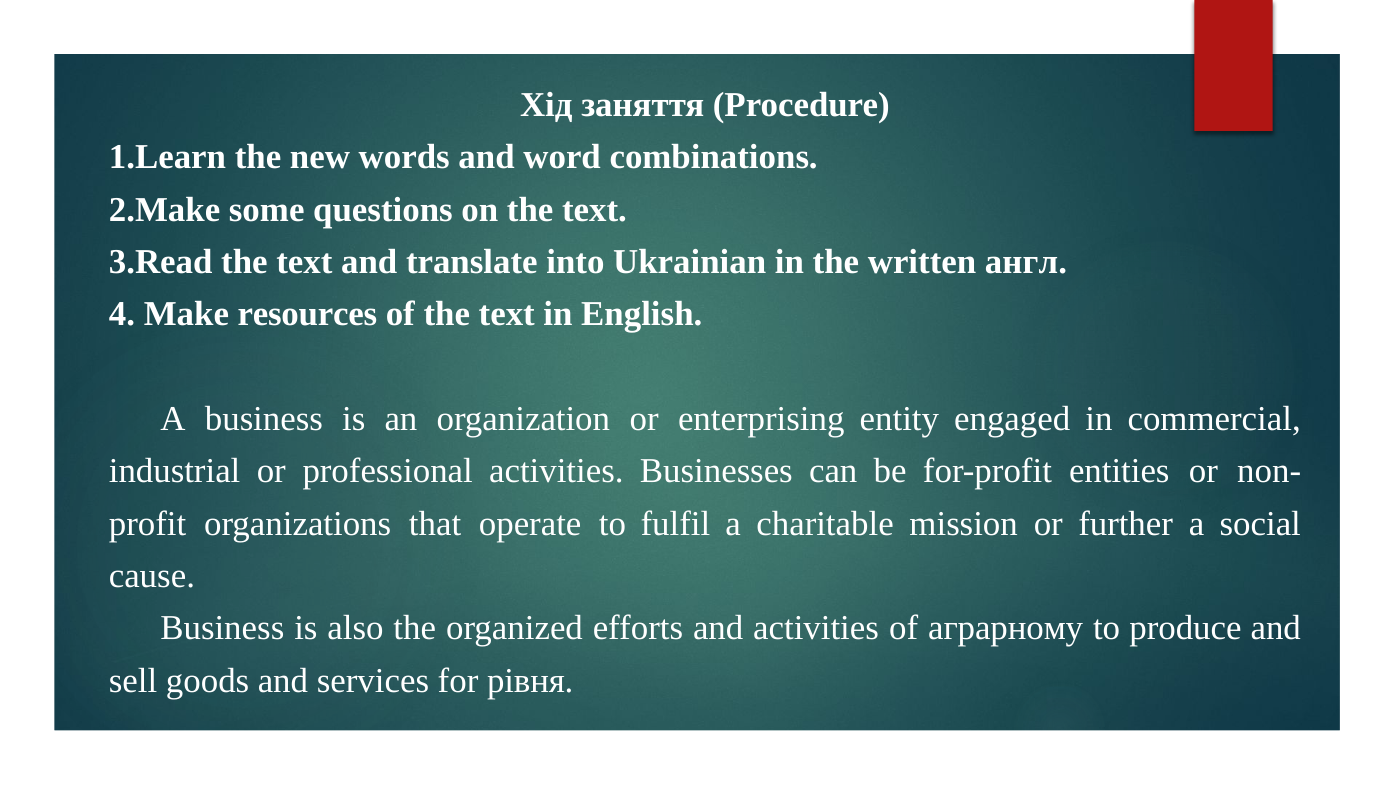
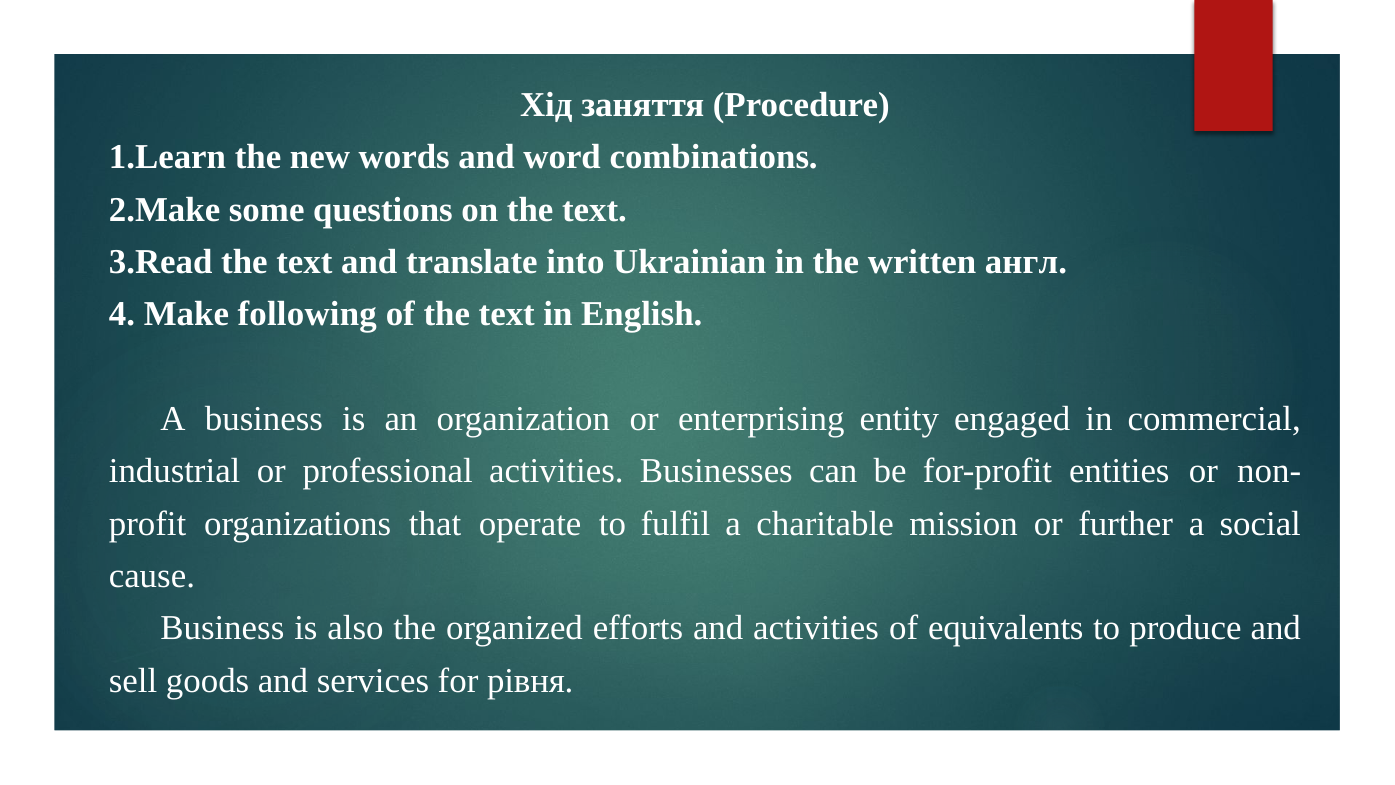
resources: resources -> following
аграрному: аграрному -> equivalents
